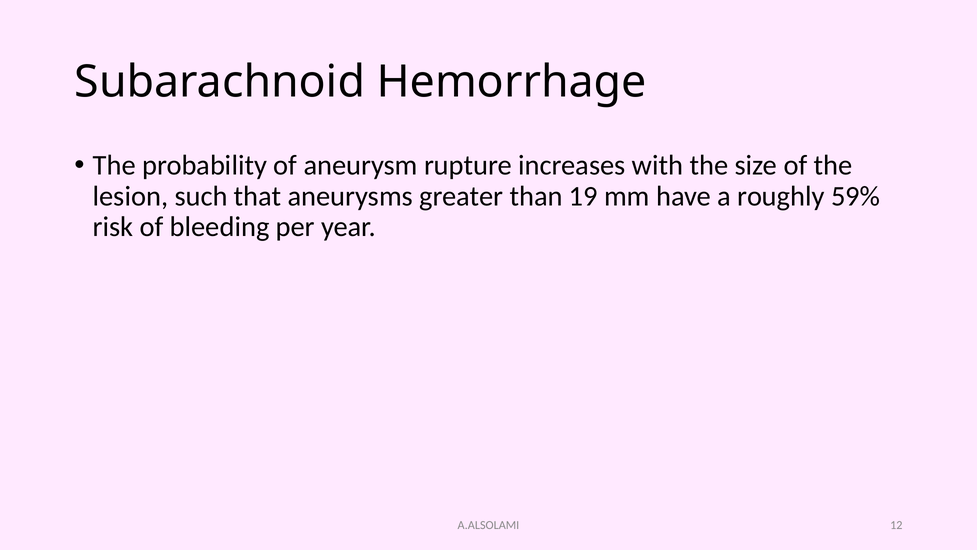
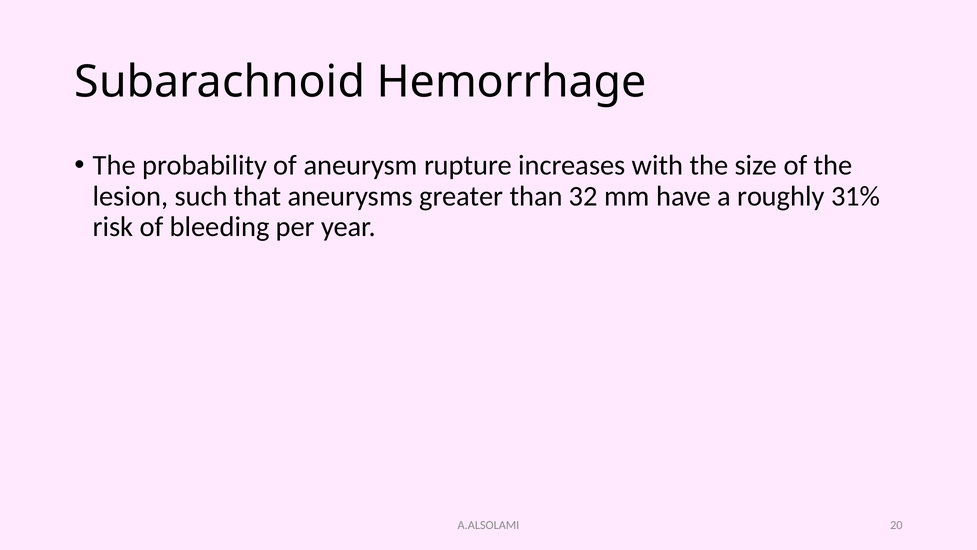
19: 19 -> 32
59%: 59% -> 31%
12: 12 -> 20
